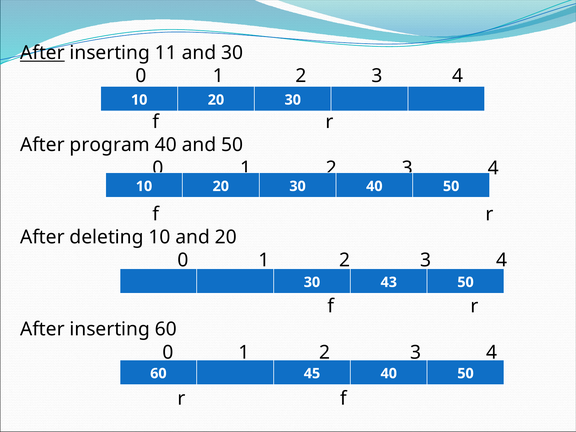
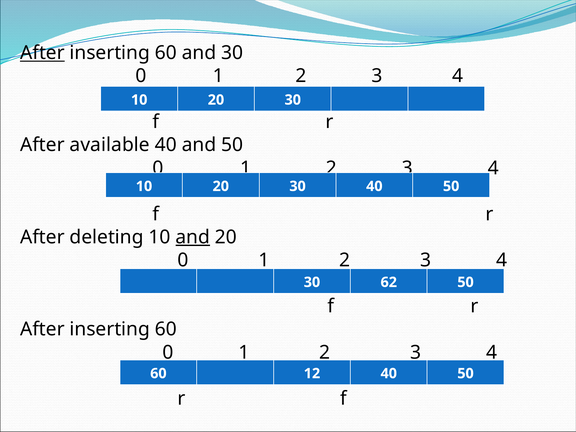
11 at (166, 53): 11 -> 60
program: program -> available
and at (193, 237) underline: none -> present
43: 43 -> 62
45: 45 -> 12
